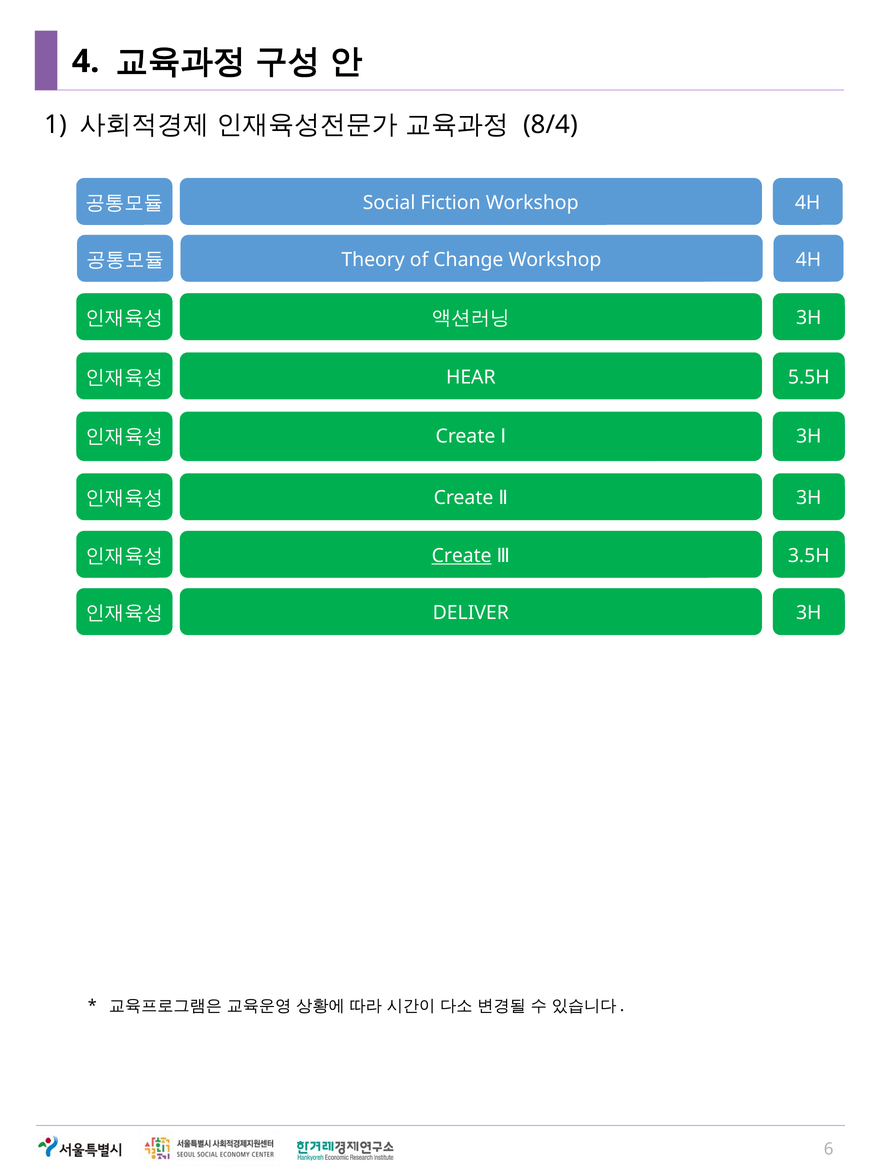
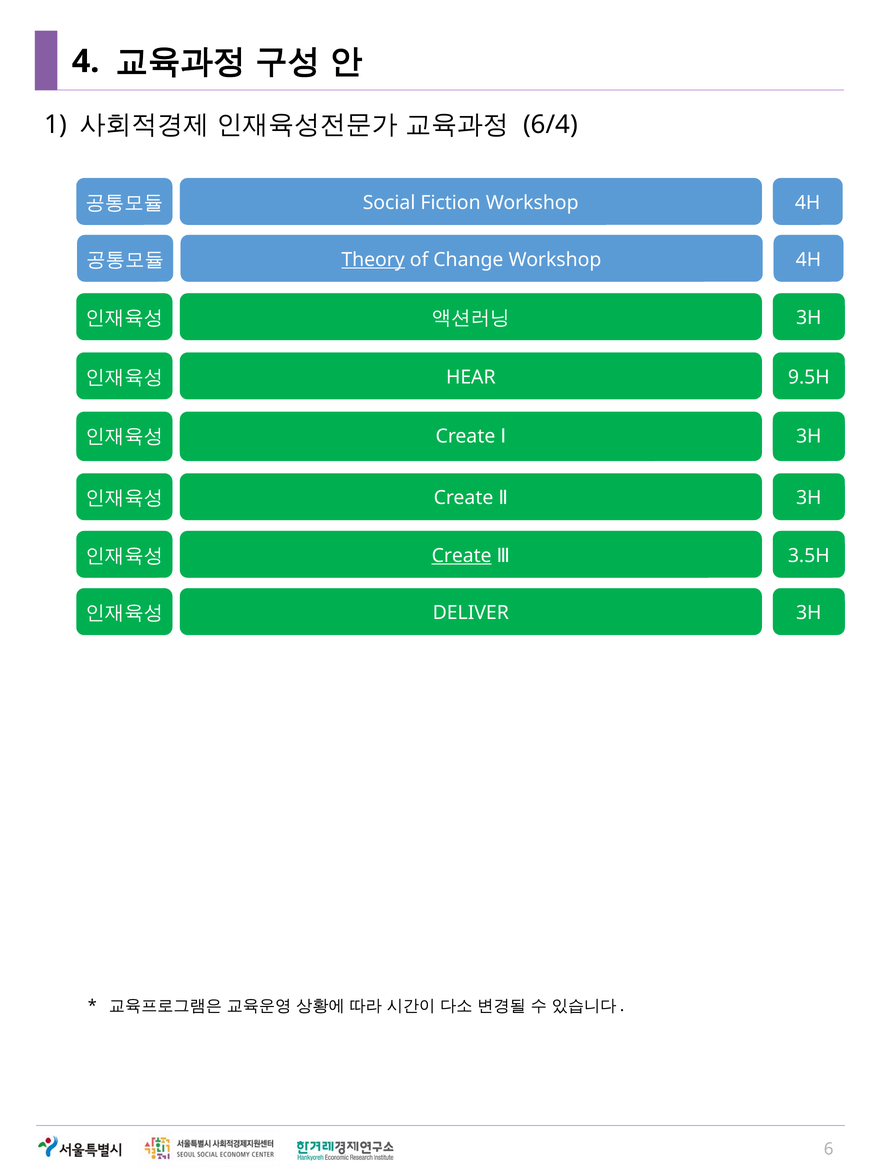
8/4: 8/4 -> 6/4
Theory underline: none -> present
5.5H: 5.5H -> 9.5H
